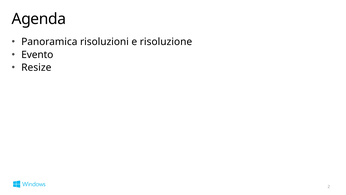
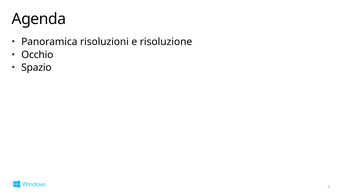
Evento: Evento -> Occhio
Resize: Resize -> Spazio
